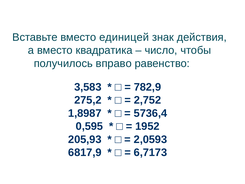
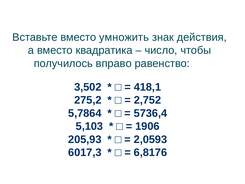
единицей: единицей -> умножить
3,583: 3,583 -> 3,502
782,9: 782,9 -> 418,1
1,8987: 1,8987 -> 5,7864
0,595: 0,595 -> 5,103
1952: 1952 -> 1906
6817,9: 6817,9 -> 6017,3
6,7173: 6,7173 -> 6,8176
